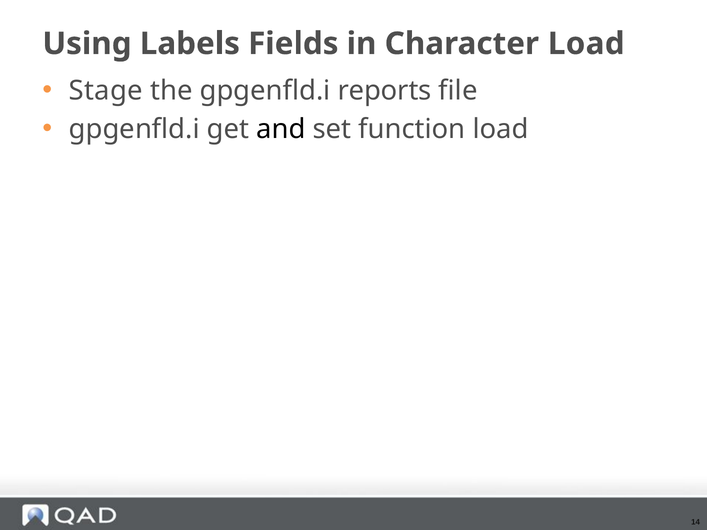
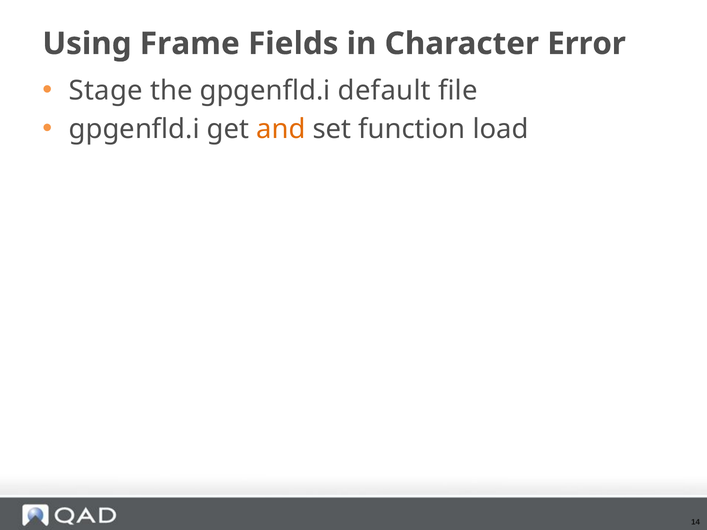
Labels: Labels -> Frame
Character Load: Load -> Error
reports: reports -> default
and colour: black -> orange
